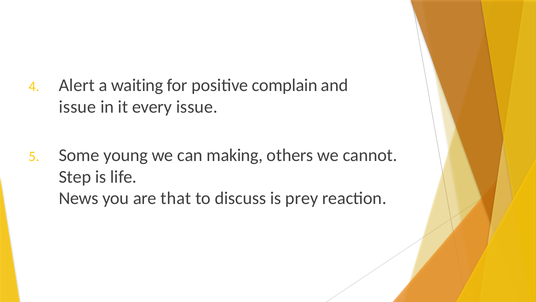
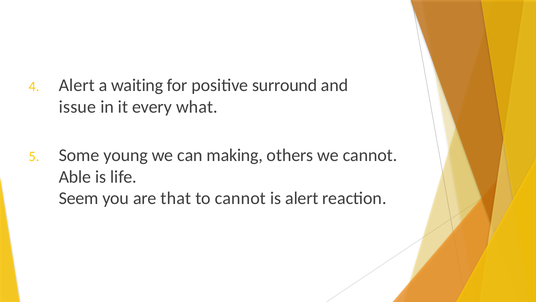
complain: complain -> surround
every issue: issue -> what
Step: Step -> Able
News: News -> Seem
to discuss: discuss -> cannot
is prey: prey -> alert
